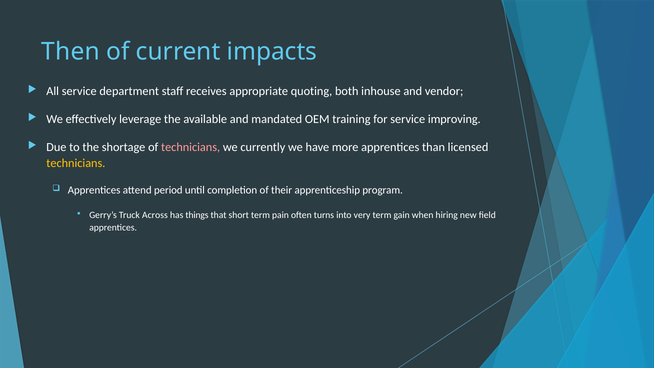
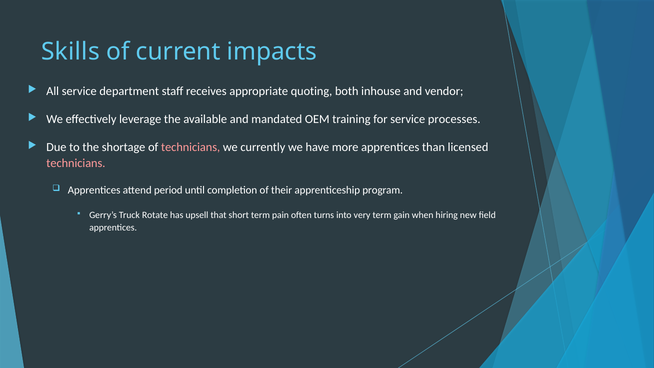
Then: Then -> Skills
improving: improving -> processes
technicians at (76, 163) colour: yellow -> pink
Across: Across -> Rotate
things: things -> upsell
